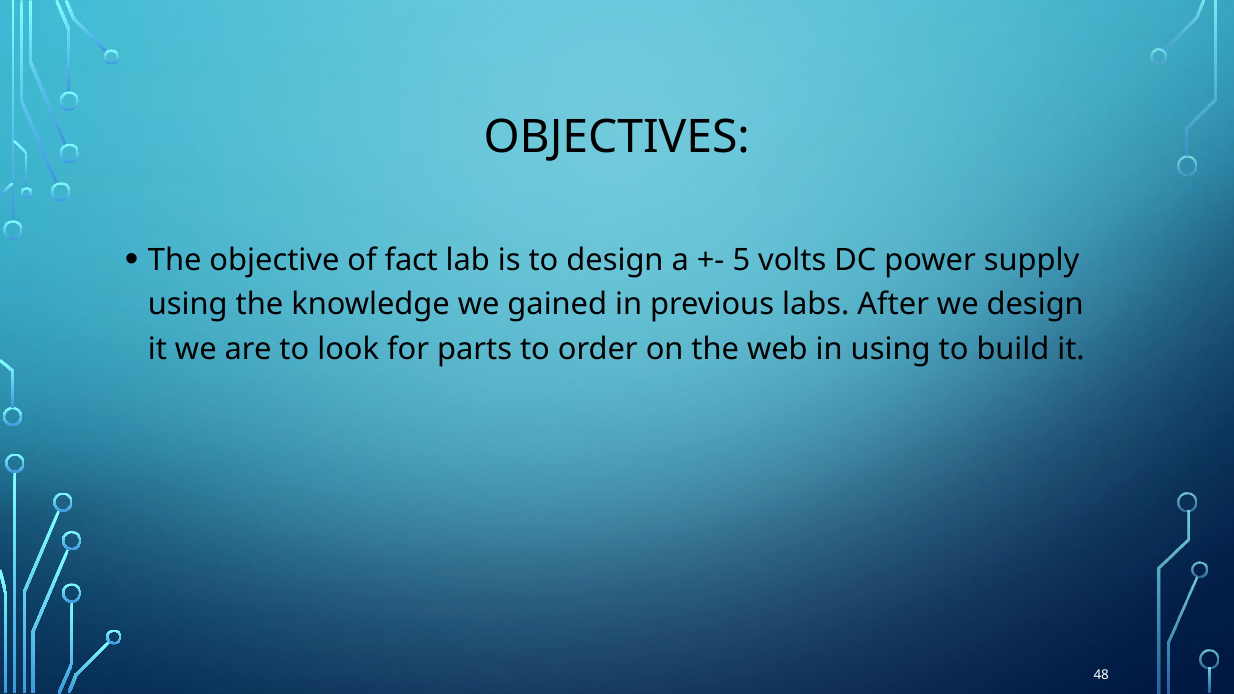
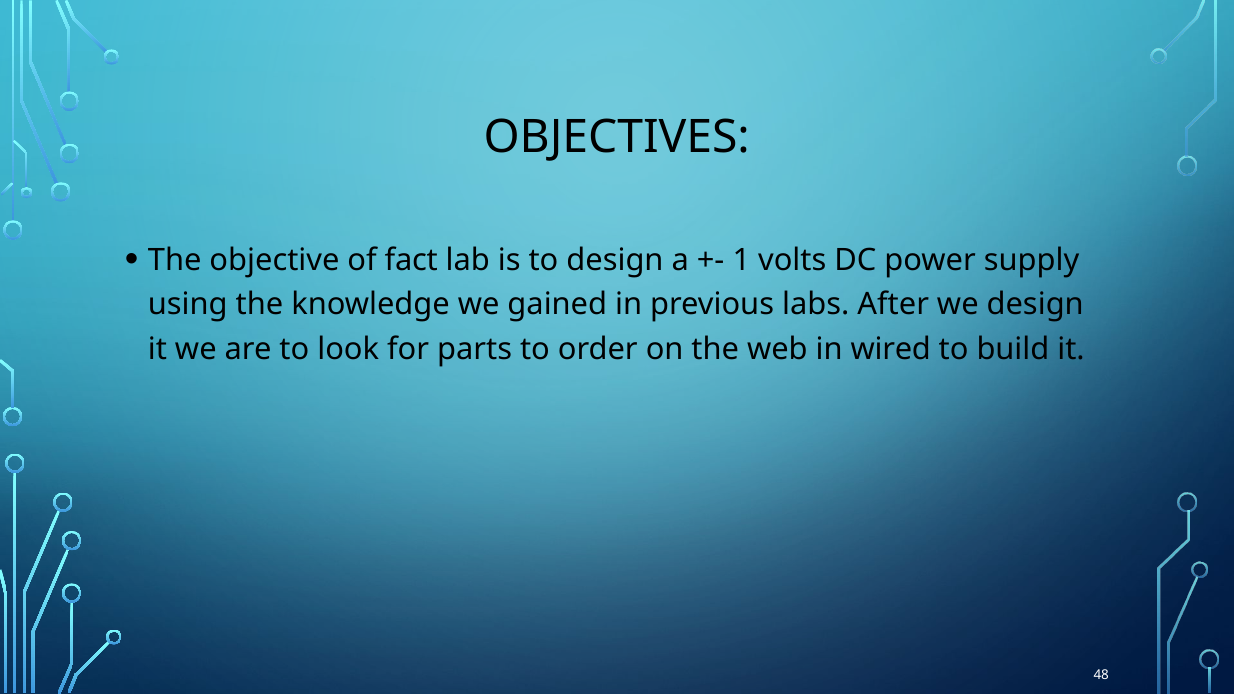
5: 5 -> 1
in using: using -> wired
